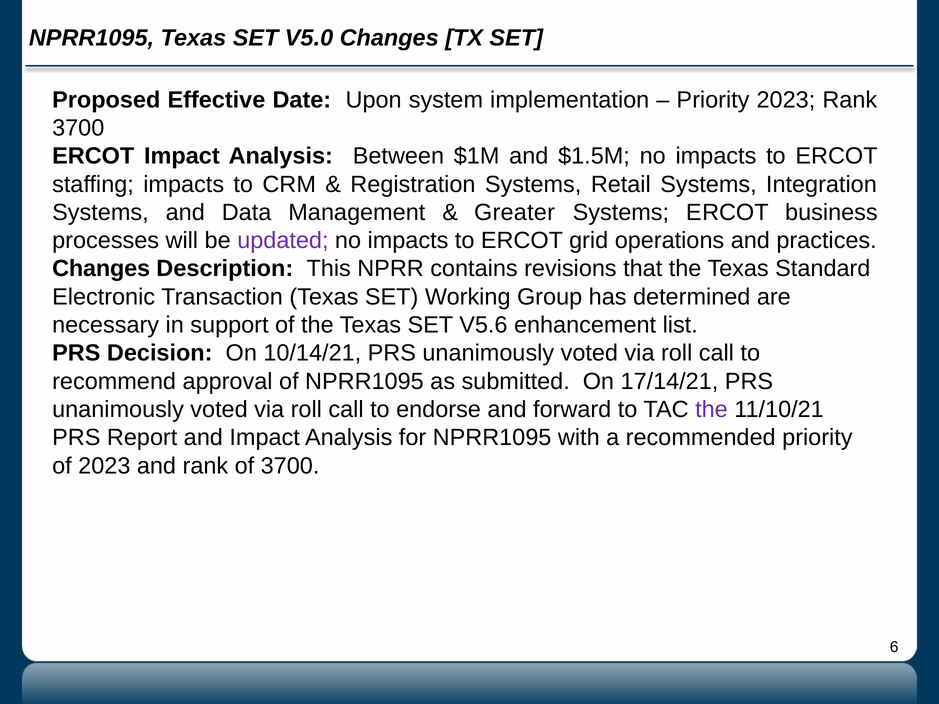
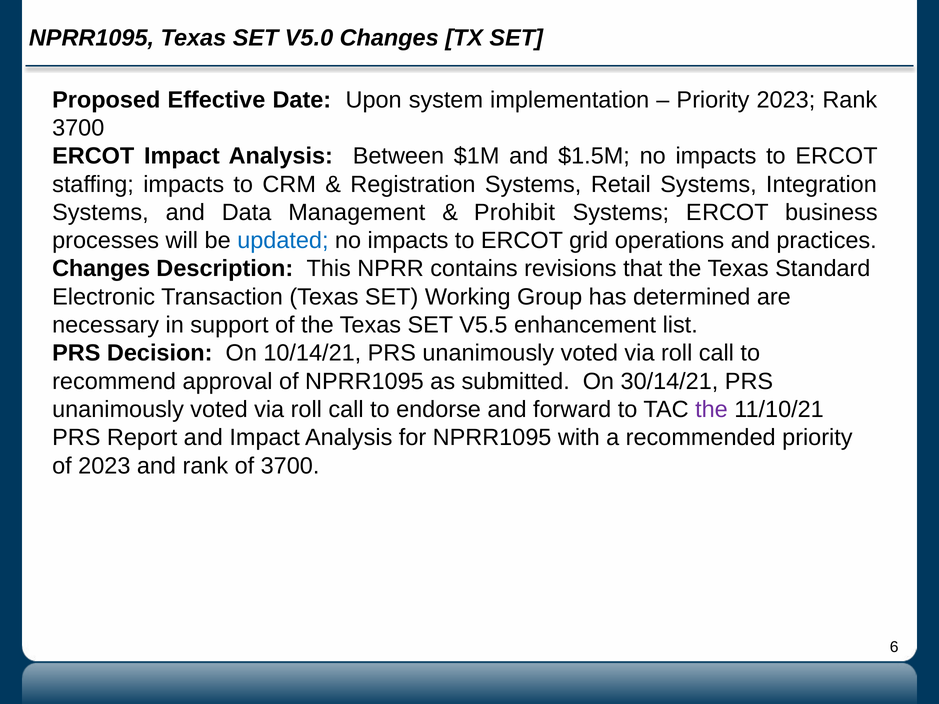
Greater: Greater -> Prohibit
updated colour: purple -> blue
V5.6: V5.6 -> V5.5
17/14/21: 17/14/21 -> 30/14/21
